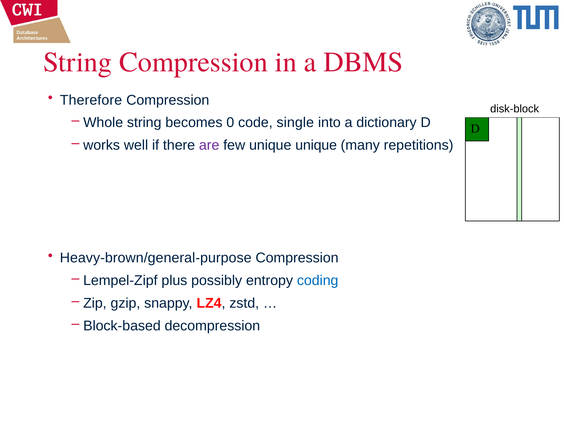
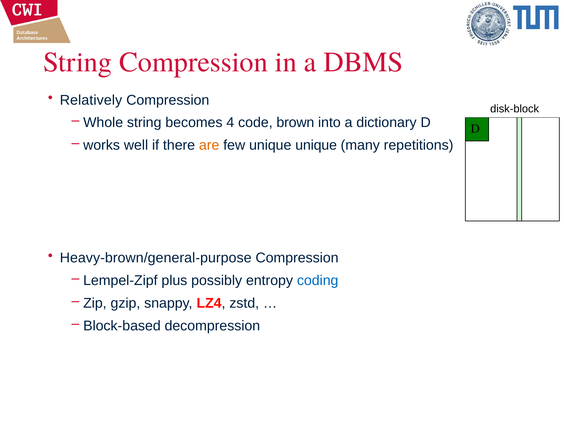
Therefore: Therefore -> Relatively
0: 0 -> 4
single: single -> brown
are colour: purple -> orange
